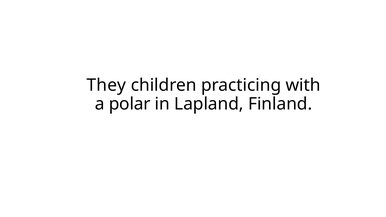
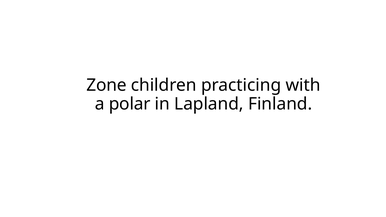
They: They -> Zone
